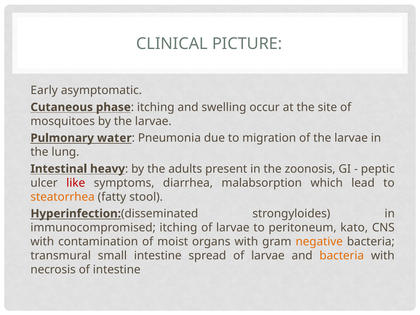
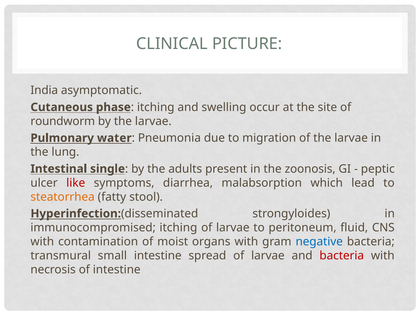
Early: Early -> India
mosquitoes: mosquitoes -> roundworm
heavy: heavy -> single
kato: kato -> fluid
negative colour: orange -> blue
bacteria at (342, 256) colour: orange -> red
